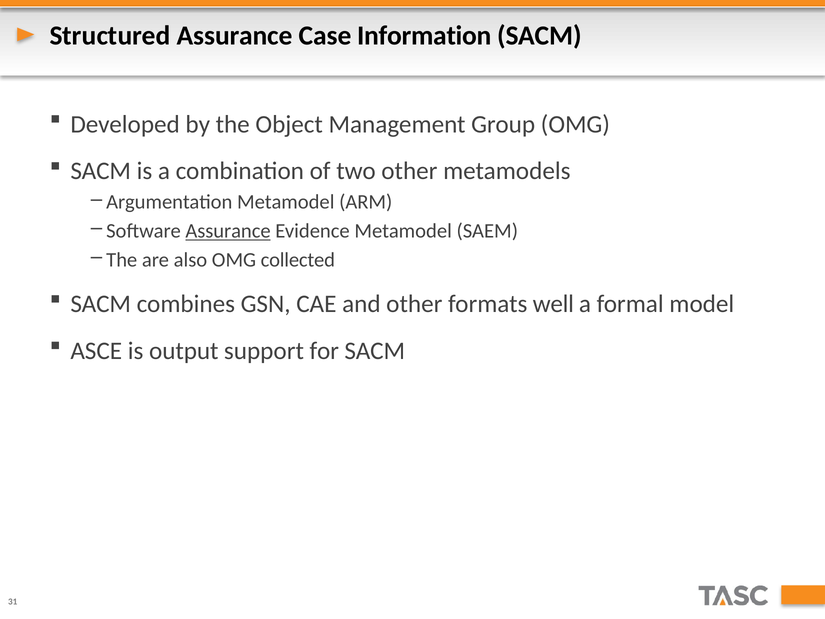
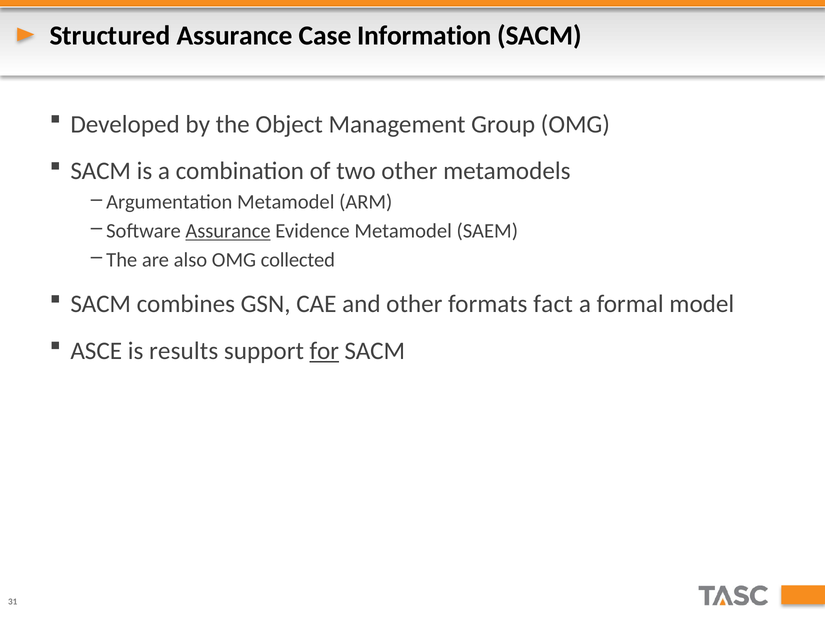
well: well -> fact
output: output -> results
for underline: none -> present
